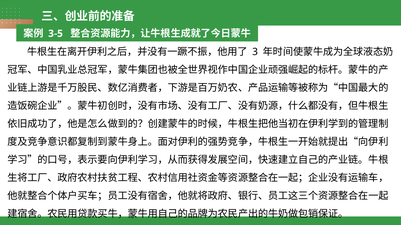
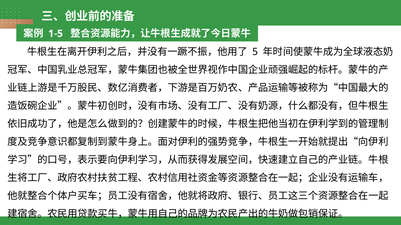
3-5: 3-5 -> 1-5
3: 3 -> 5
